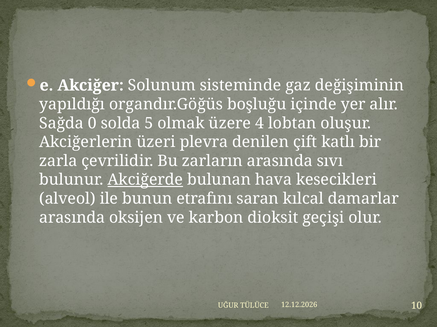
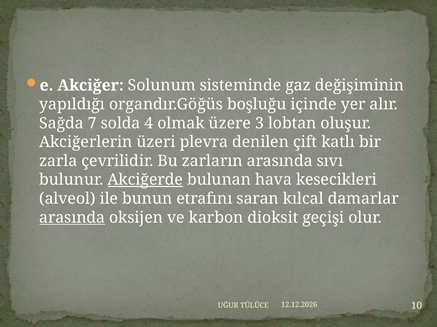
0: 0 -> 7
5: 5 -> 4
4: 4 -> 3
arasında at (72, 218) underline: none -> present
